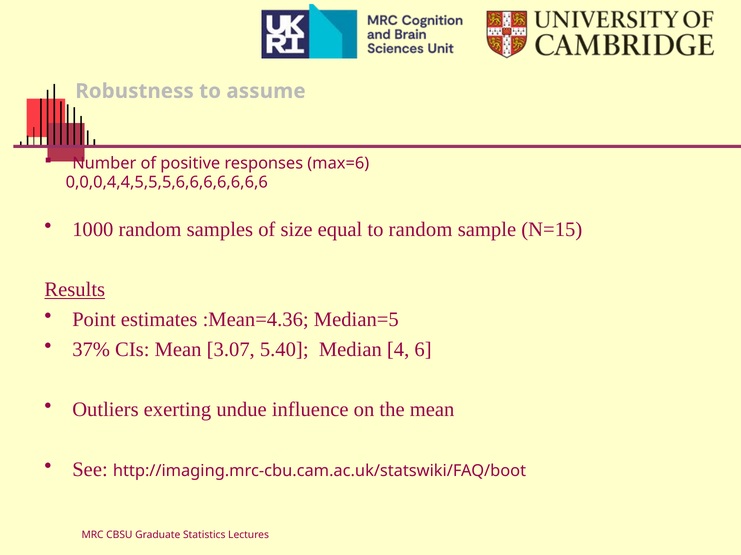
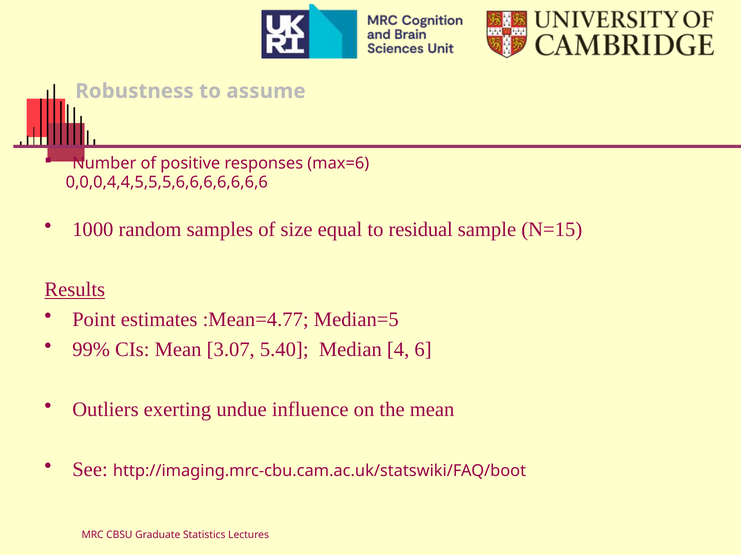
to random: random -> residual
:Mean=4.36: :Mean=4.36 -> :Mean=4.77
37%: 37% -> 99%
